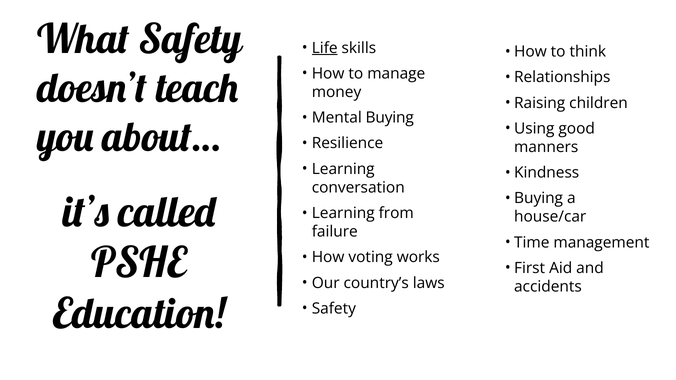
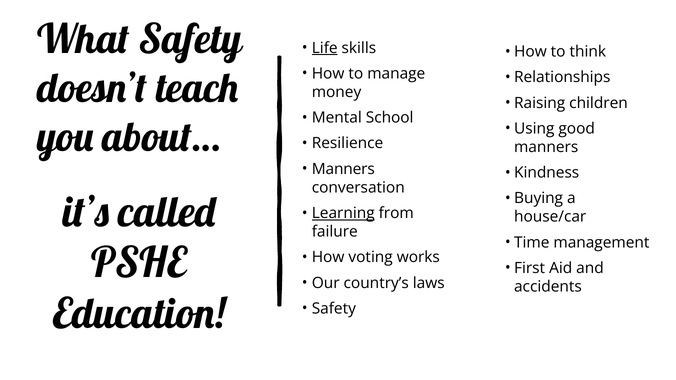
Mental Buying: Buying -> School
Learning at (343, 169): Learning -> Manners
Learning at (343, 213) underline: none -> present
